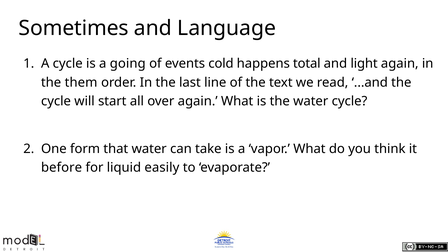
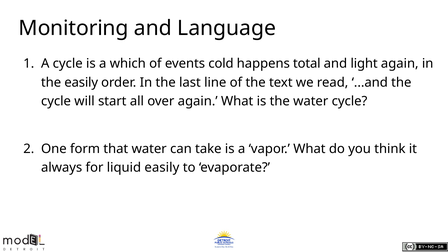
Sometimes: Sometimes -> Monitoring
going: going -> which
the them: them -> easily
before: before -> always
